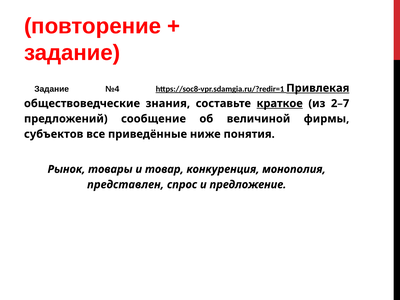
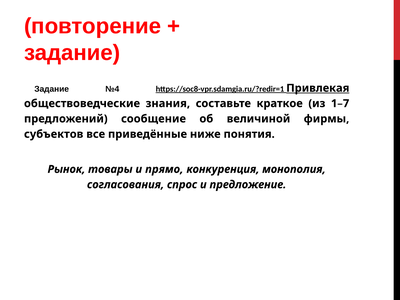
краткое underline: present -> none
2–7: 2–7 -> 1–7
товар: товар -> прямо
представлен: представлен -> согласования
